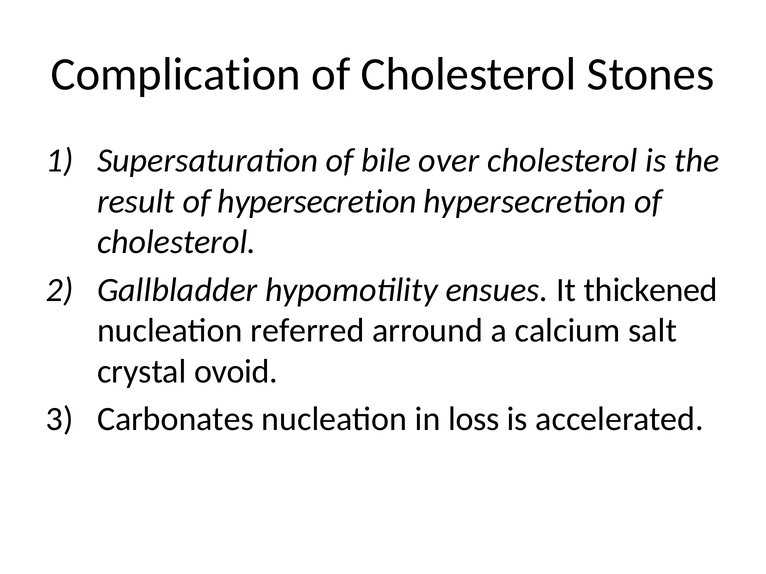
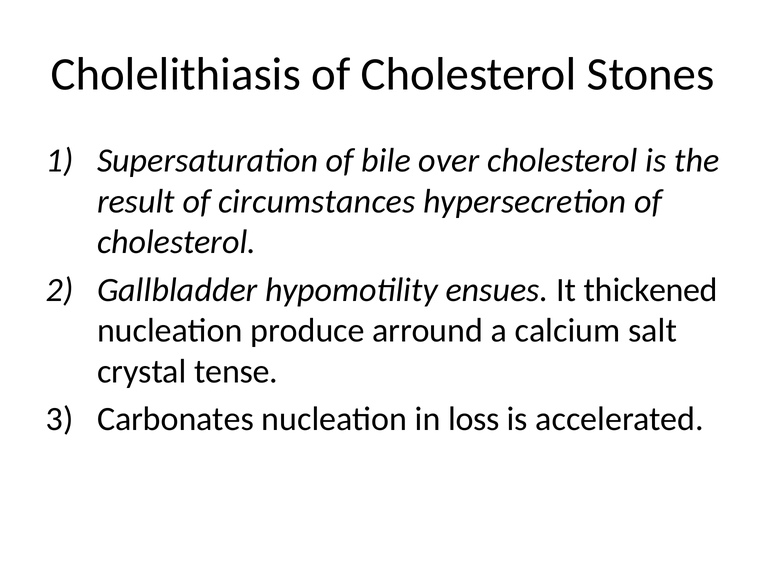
Complication: Complication -> Cholelithiasis
of hypersecretion: hypersecretion -> circumstances
referred: referred -> produce
ovoid: ovoid -> tense
